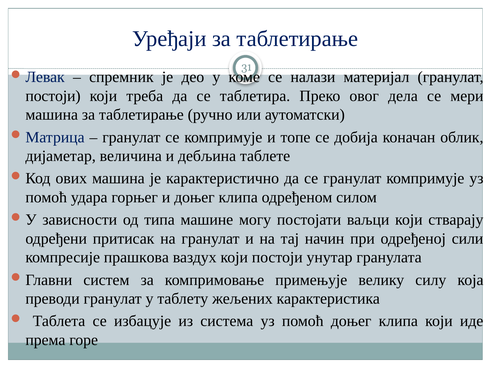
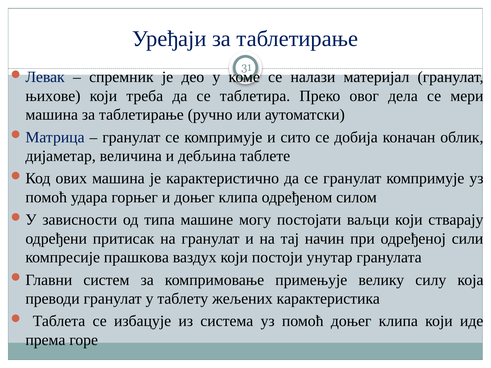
постоји at (53, 96): постоји -> њихове
топе: топе -> сито
